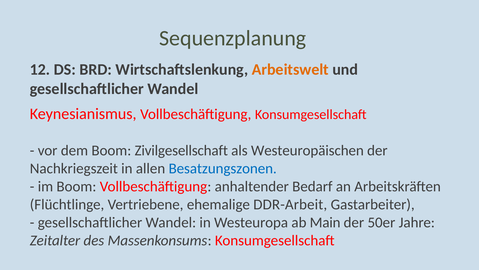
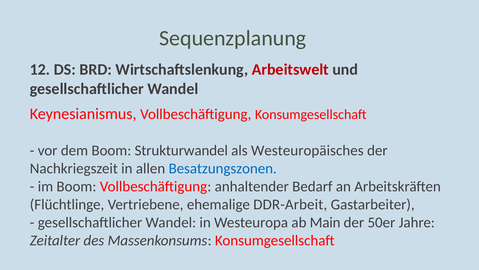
Arbeitswelt colour: orange -> red
Zivilgesellschaft: Zivilgesellschaft -> Strukturwandel
Westeuropäischen: Westeuropäischen -> Westeuropäisches
